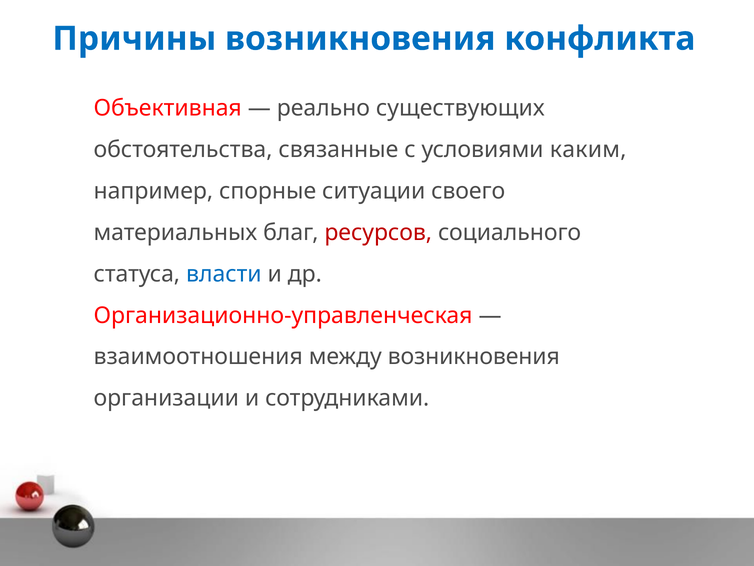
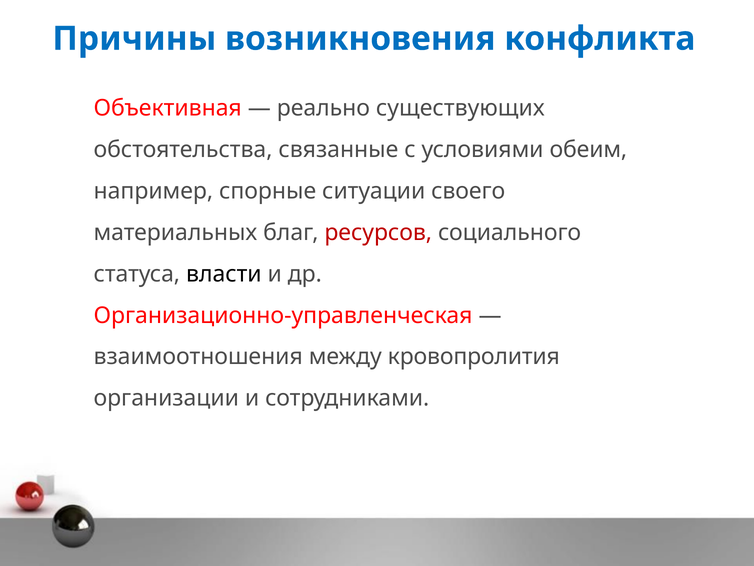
каким: каким -> обеим
власти colour: blue -> black
между возникновения: возникновения -> кровопролития
